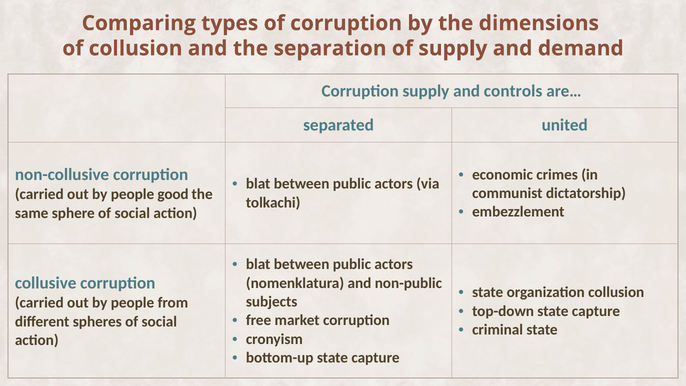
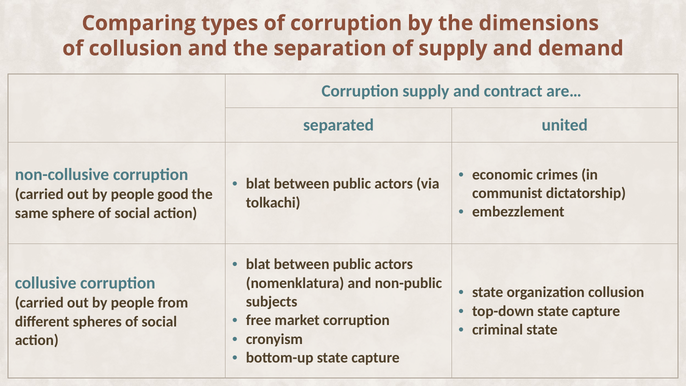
controls: controls -> contract
